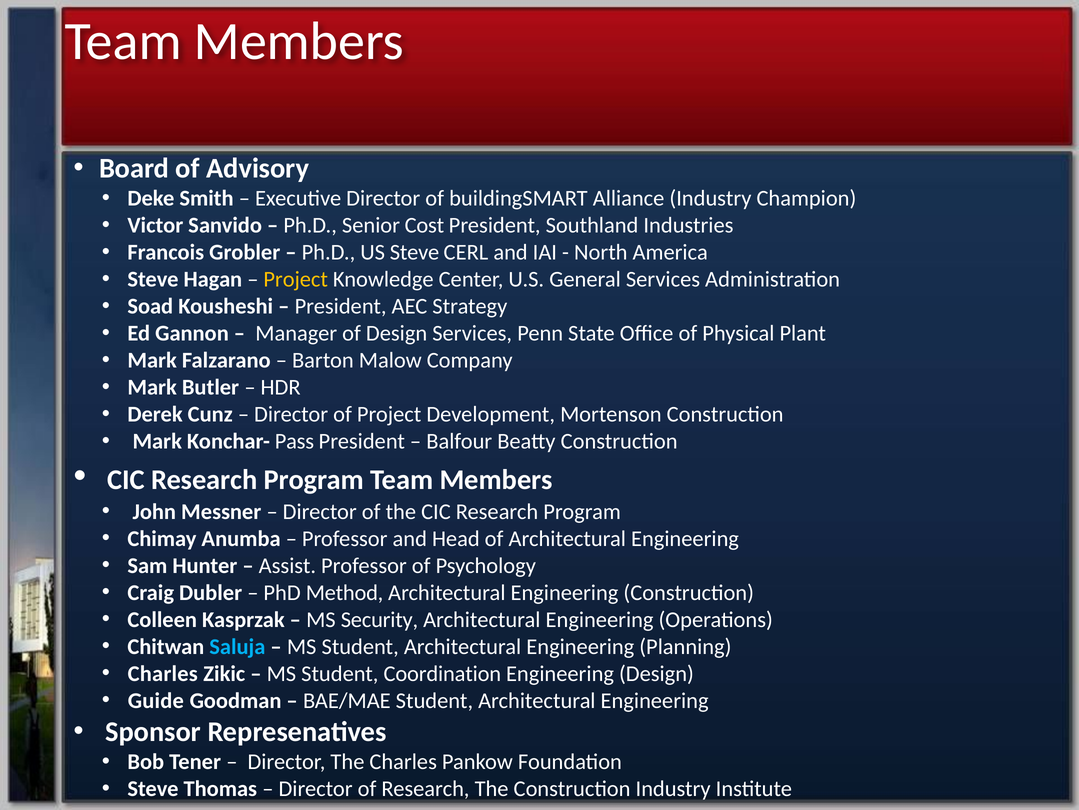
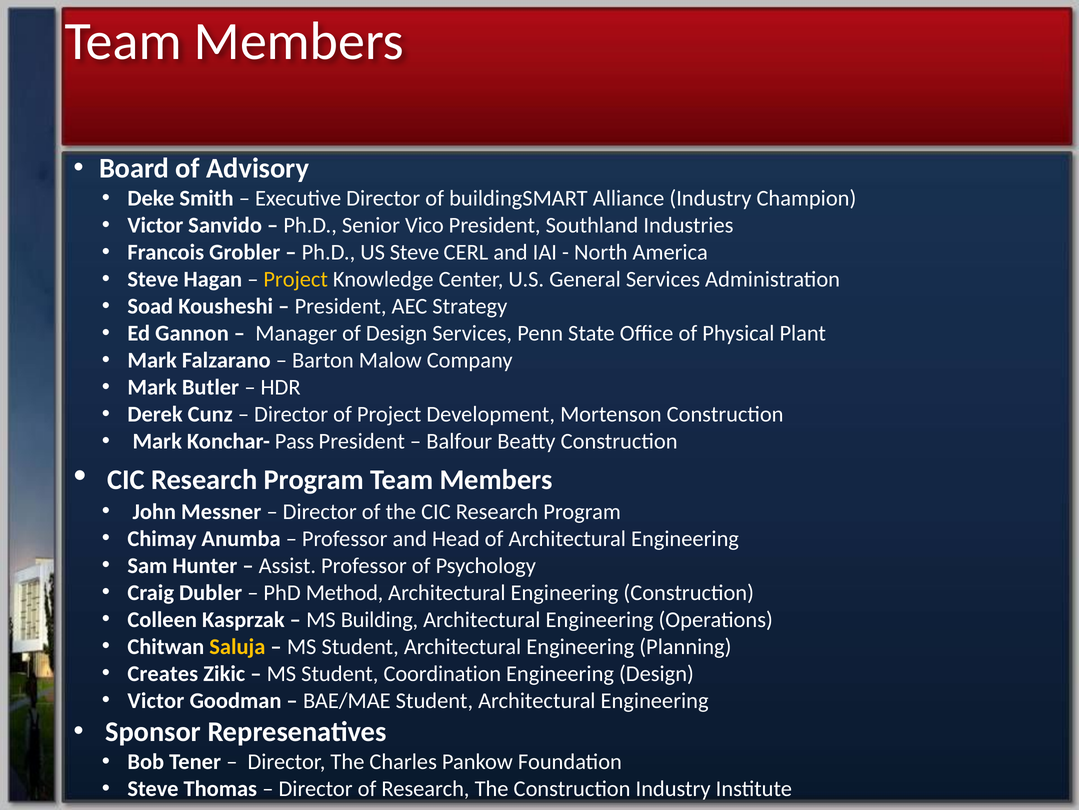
Cost: Cost -> Vico
Security: Security -> Building
Saluja colour: light blue -> yellow
Charles at (163, 673): Charles -> Creates
Guide at (156, 700): Guide -> Victor
